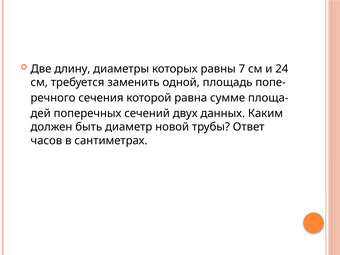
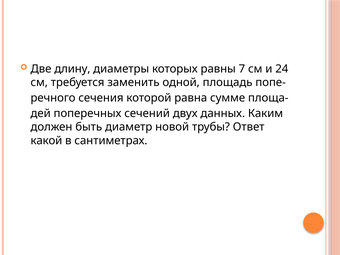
часов: часов -> какой
